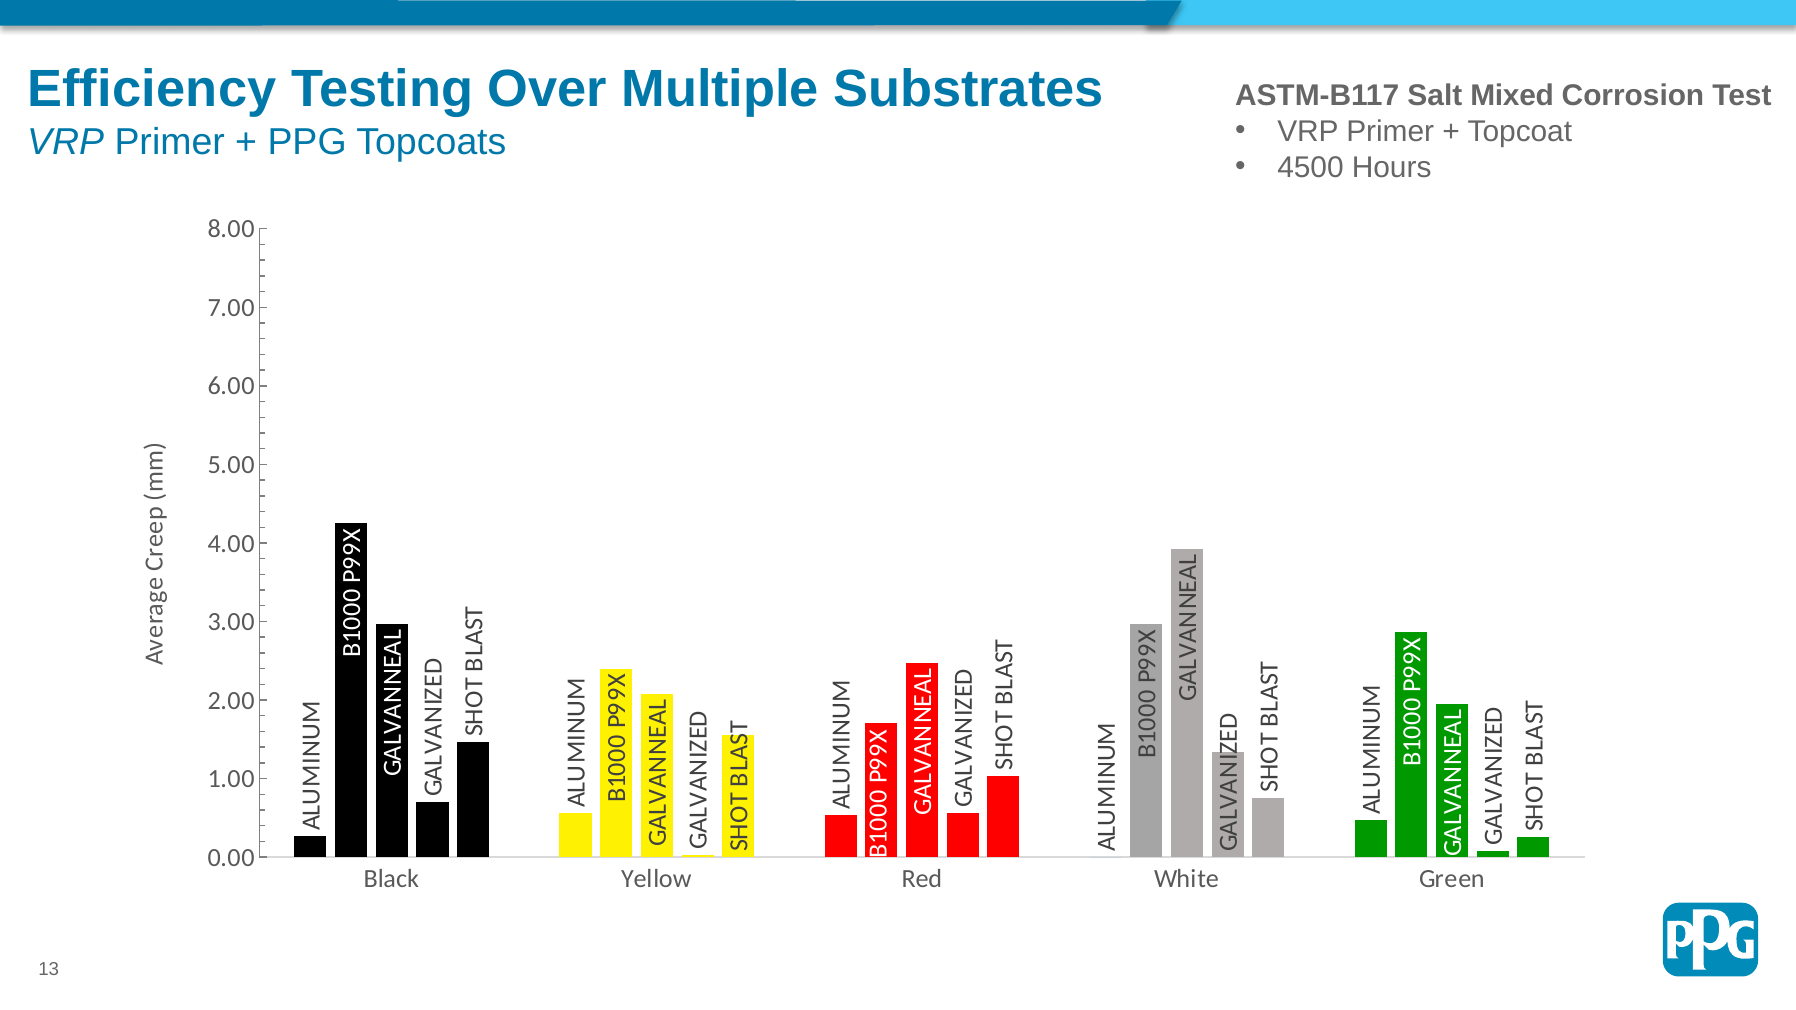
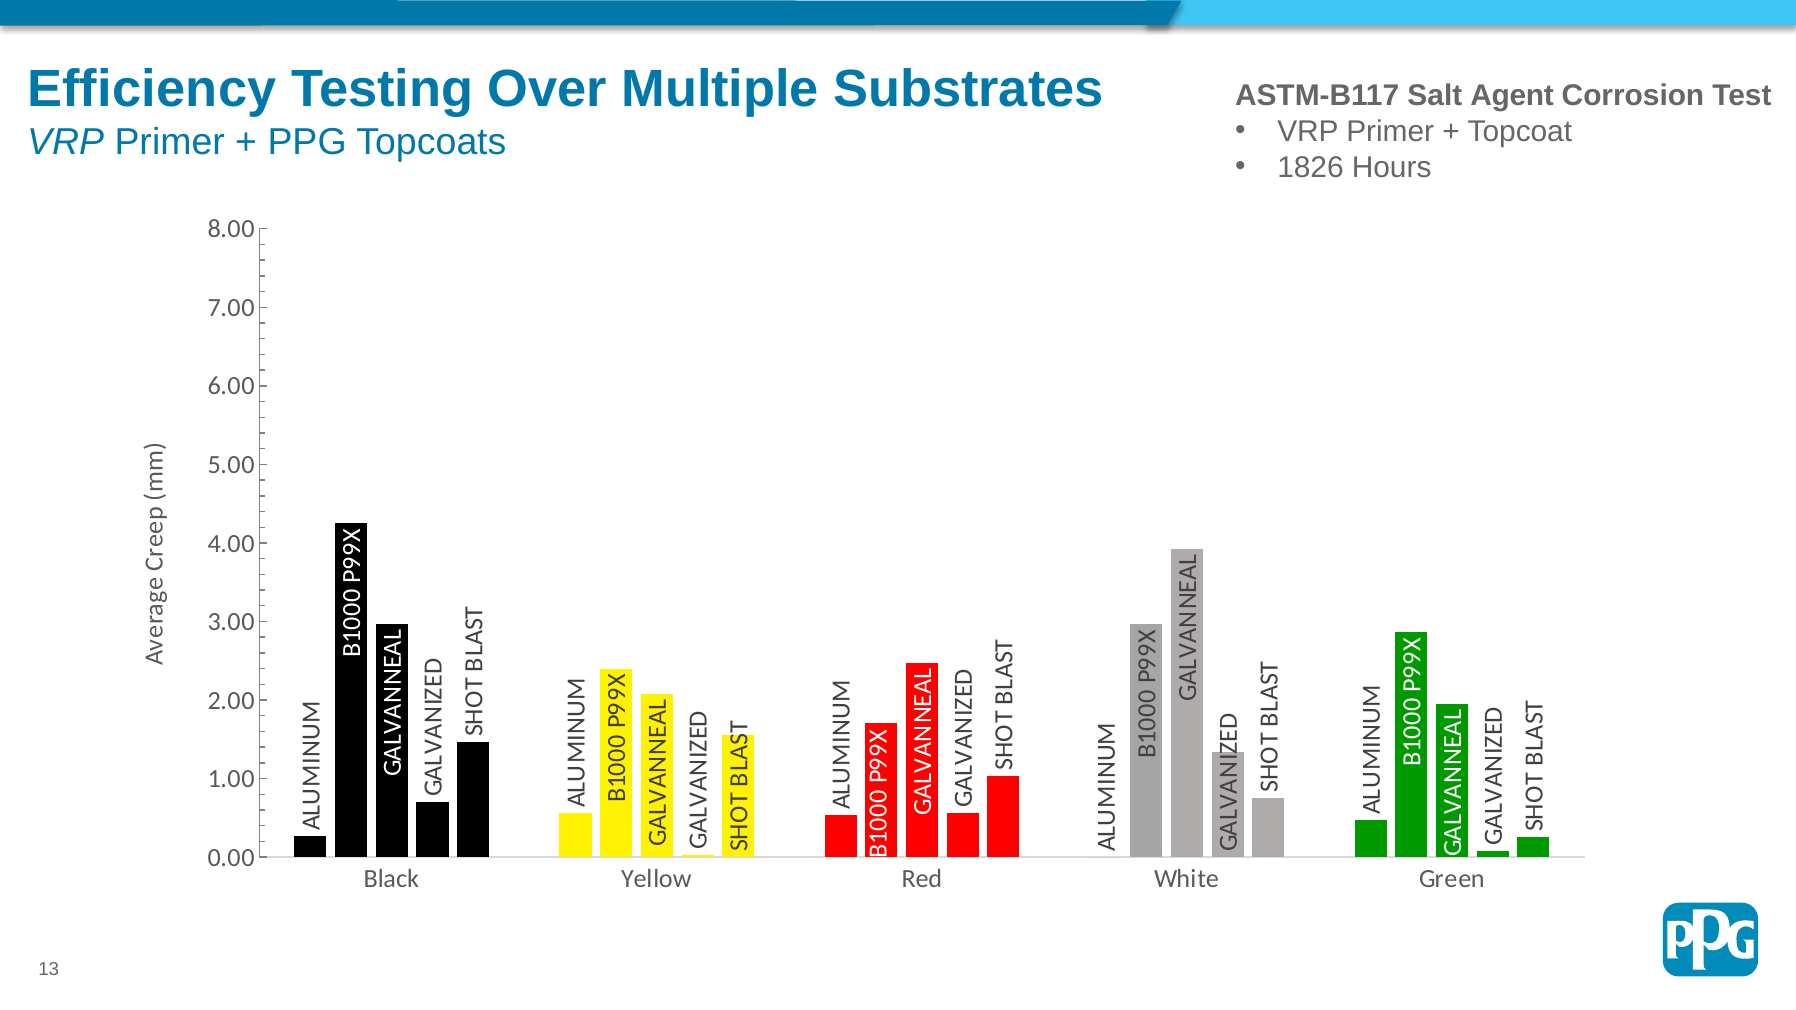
Mixed: Mixed -> Agent
4500: 4500 -> 1826
